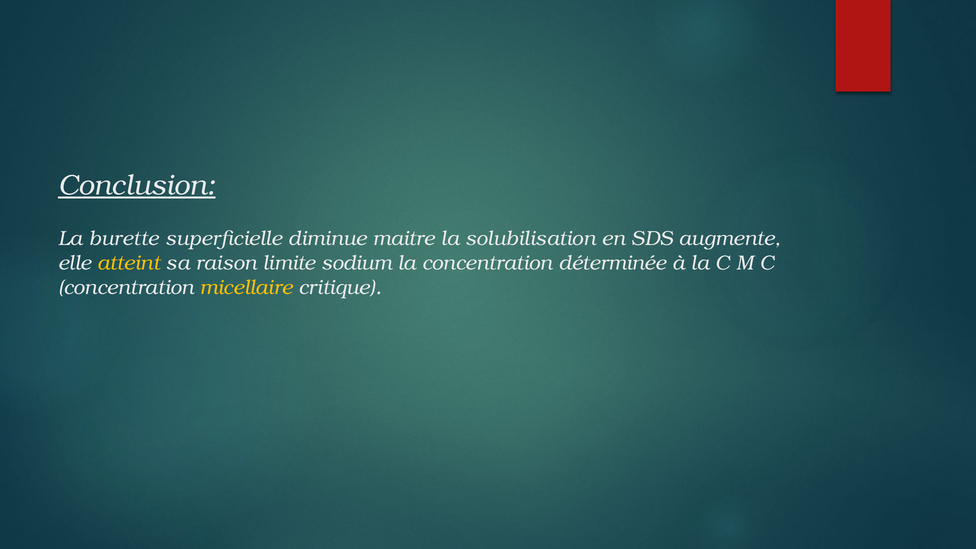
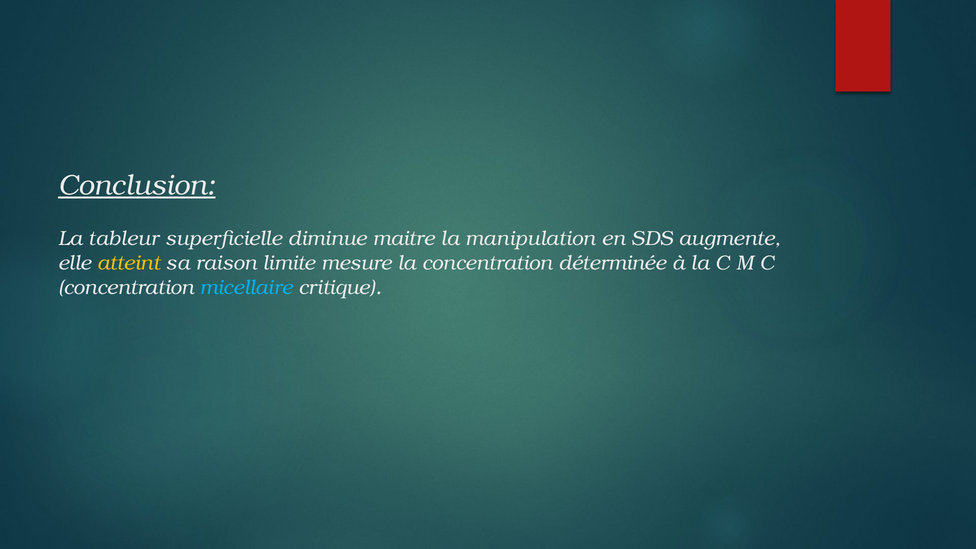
burette: burette -> tableur
solubilisation: solubilisation -> manipulation
sodium: sodium -> mesure
micellaire colour: yellow -> light blue
